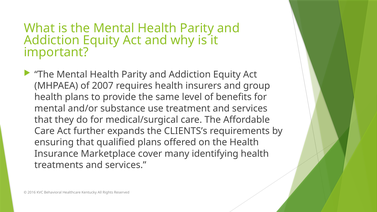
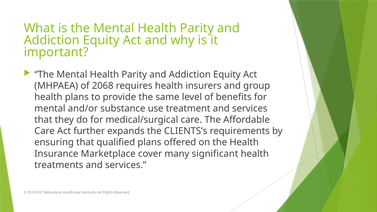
2007: 2007 -> 2068
identifying: identifying -> significant
